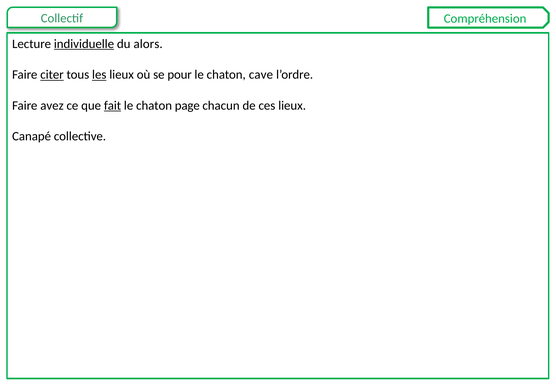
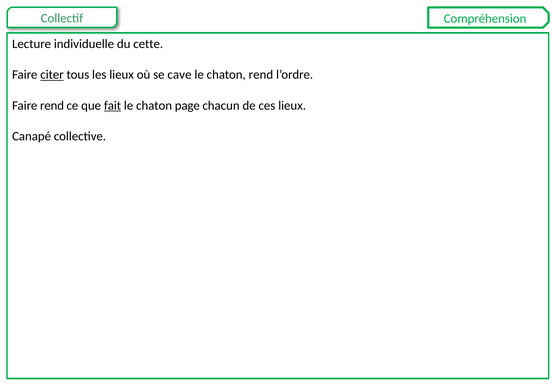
individuelle underline: present -> none
alors: alors -> cette
les underline: present -> none
pour: pour -> cave
chaton cave: cave -> rend
Faire avez: avez -> rend
